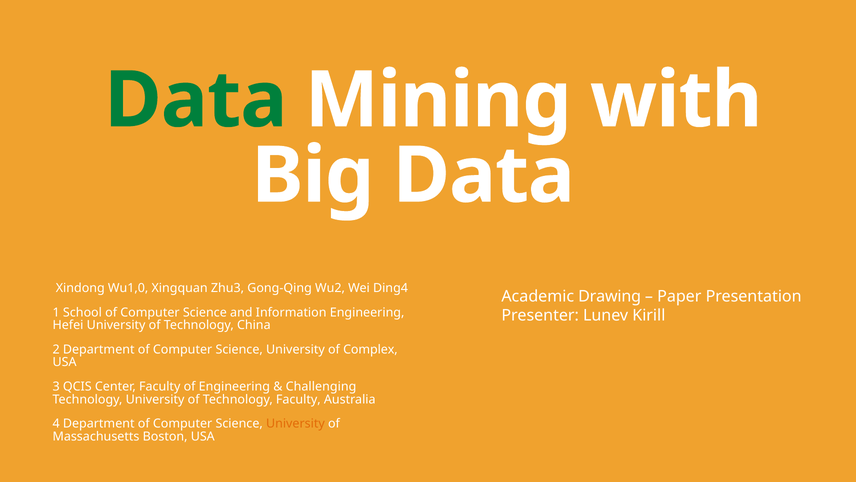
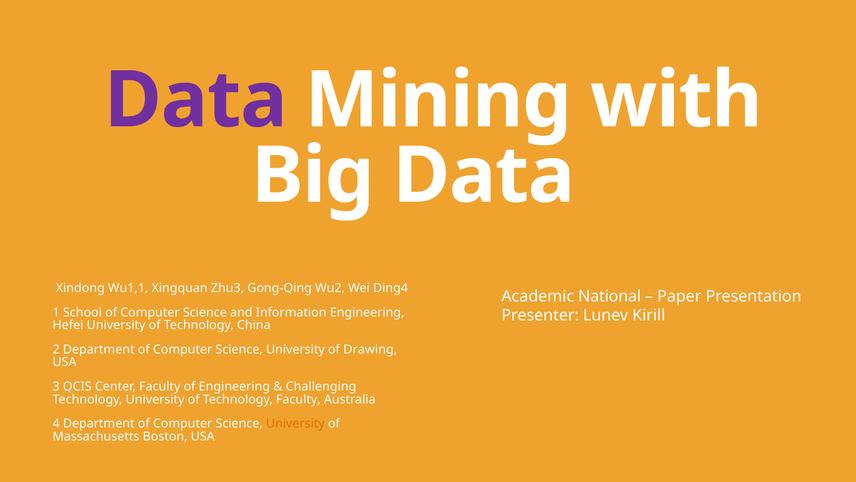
Data at (196, 100) colour: green -> purple
Wu1,0: Wu1,0 -> Wu1,1
Drawing: Drawing -> National
Complex: Complex -> Drawing
